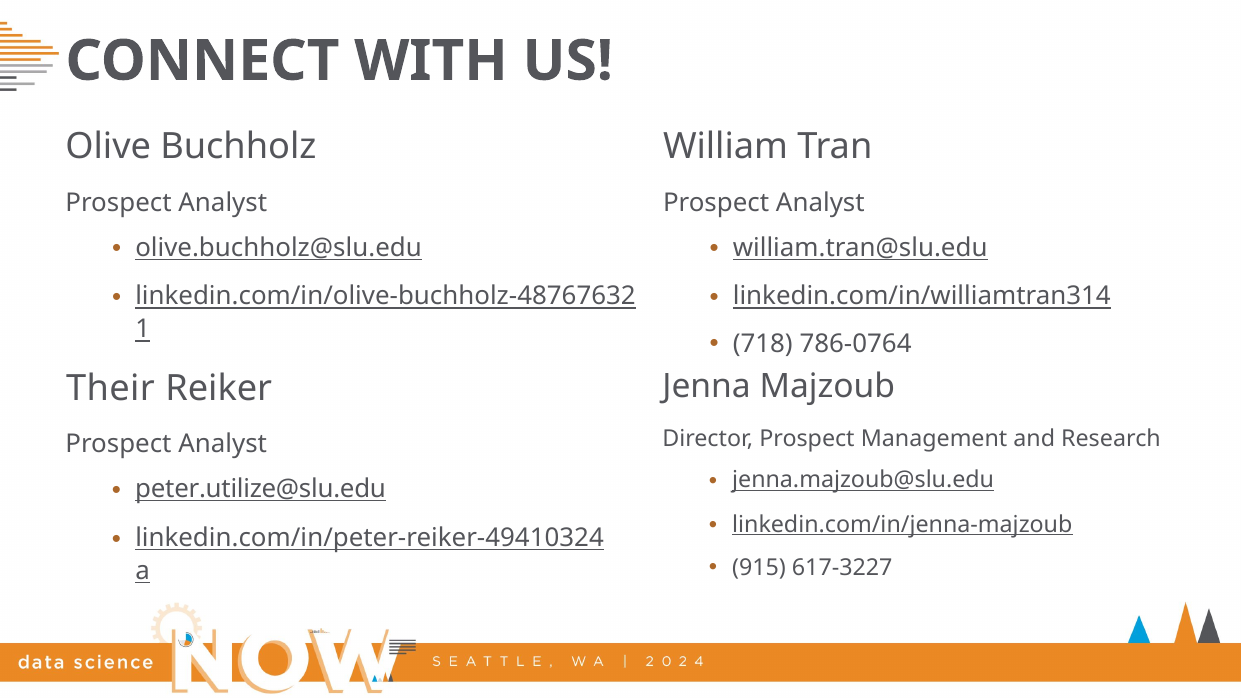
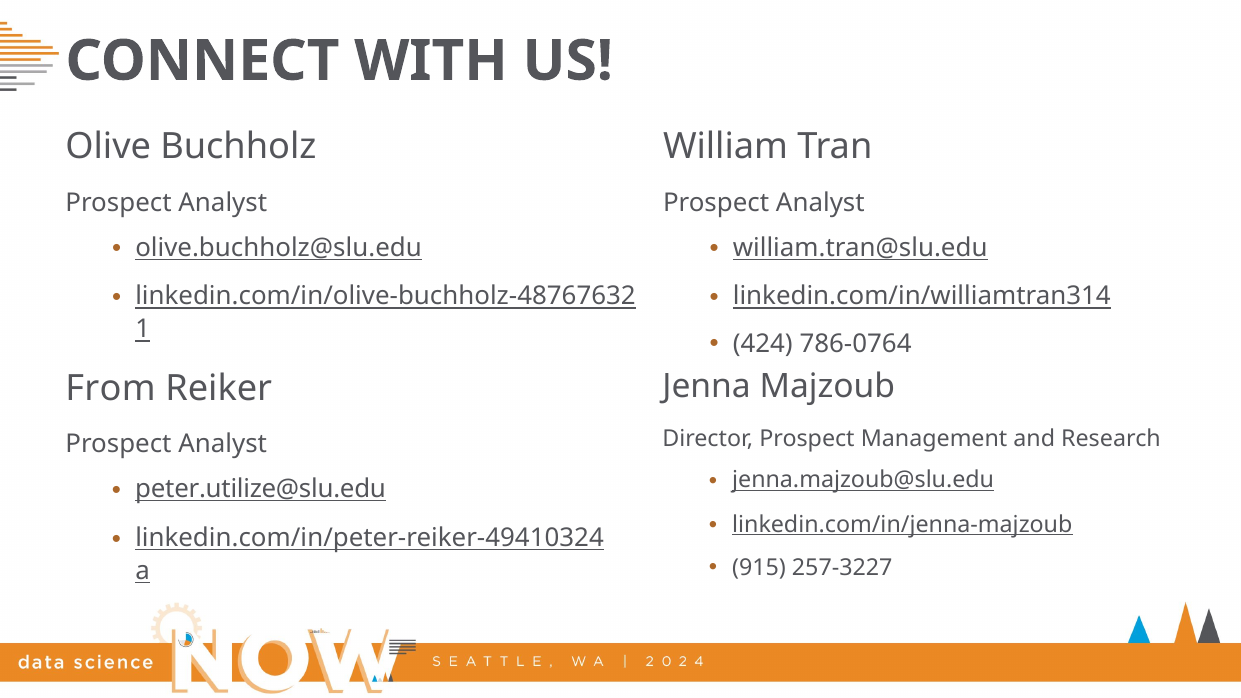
718: 718 -> 424
Their: Their -> From
617-3227: 617-3227 -> 257-3227
